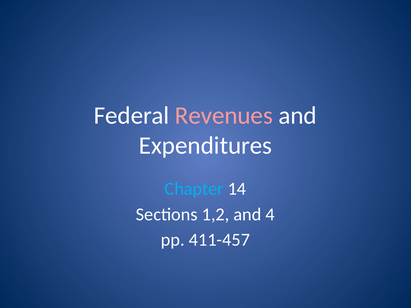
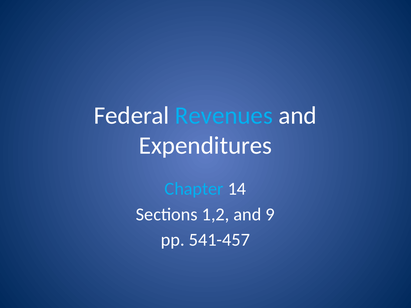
Revenues colour: pink -> light blue
4: 4 -> 9
411-457: 411-457 -> 541-457
